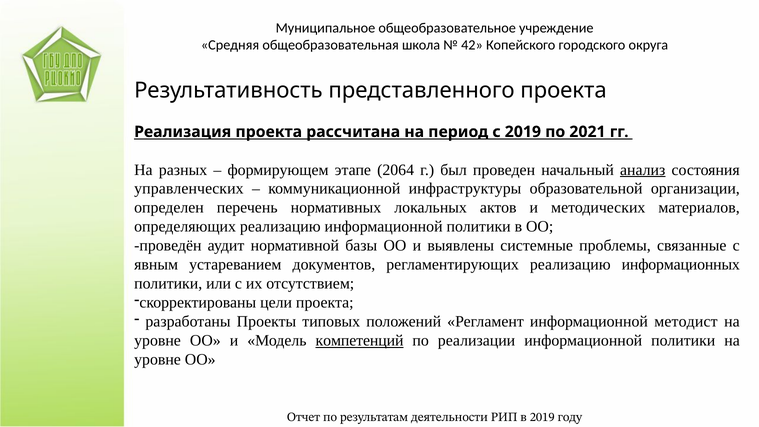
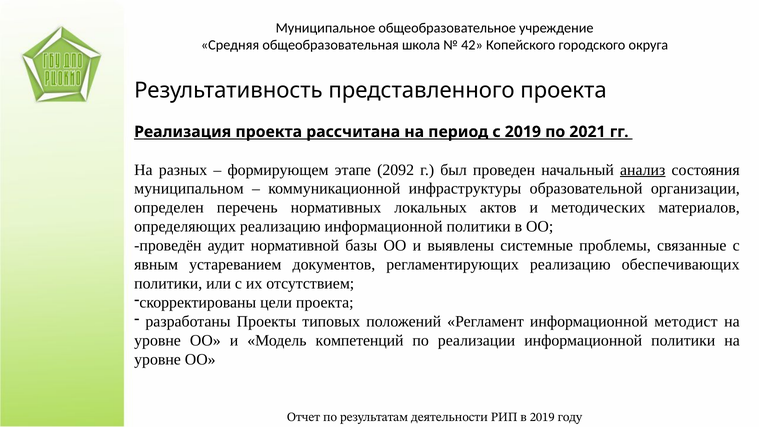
2064: 2064 -> 2092
управленческих: управленческих -> муниципальном
информационных: информационных -> обеспечивающих
компетенций underline: present -> none
